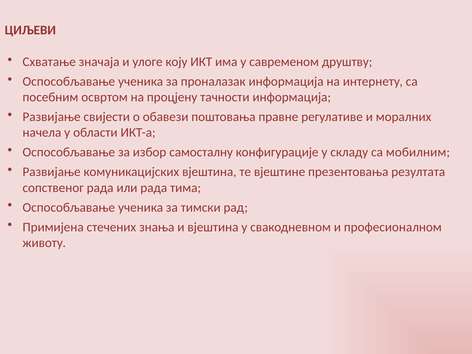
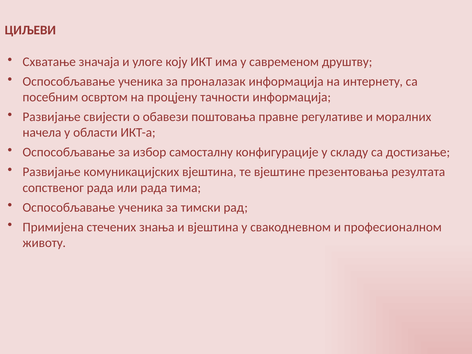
мобилним: мобилним -> достизање
